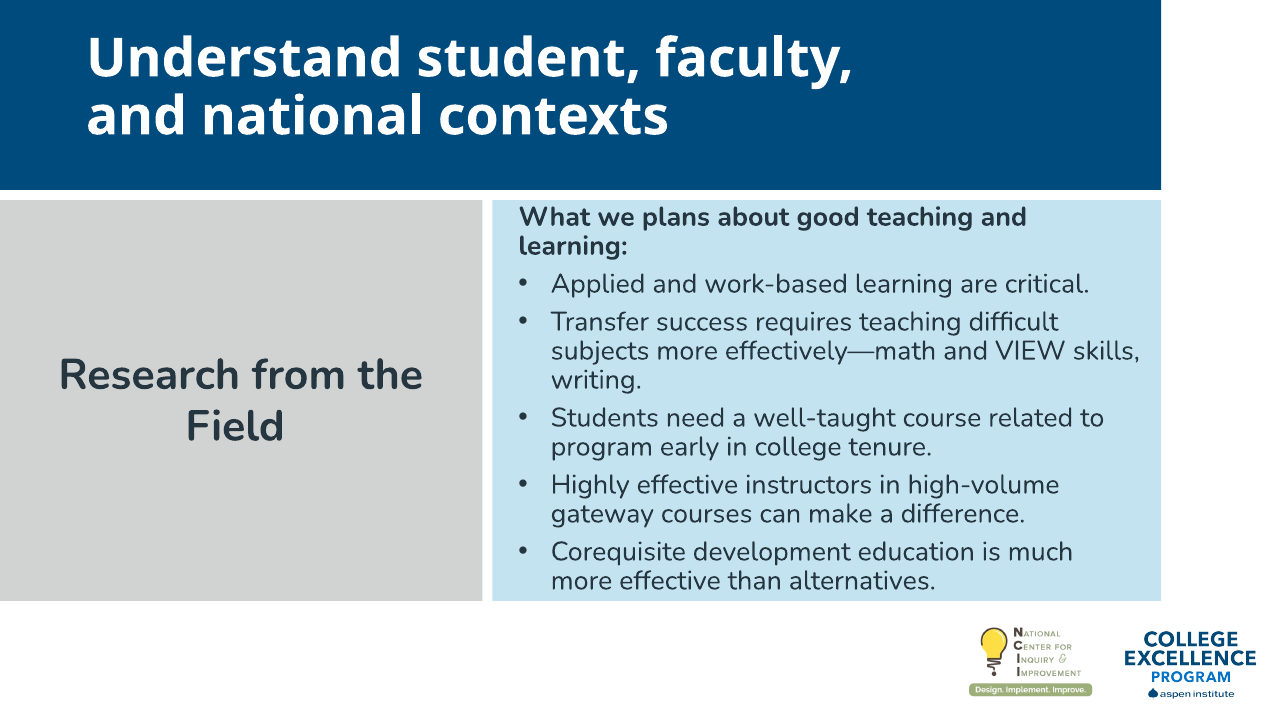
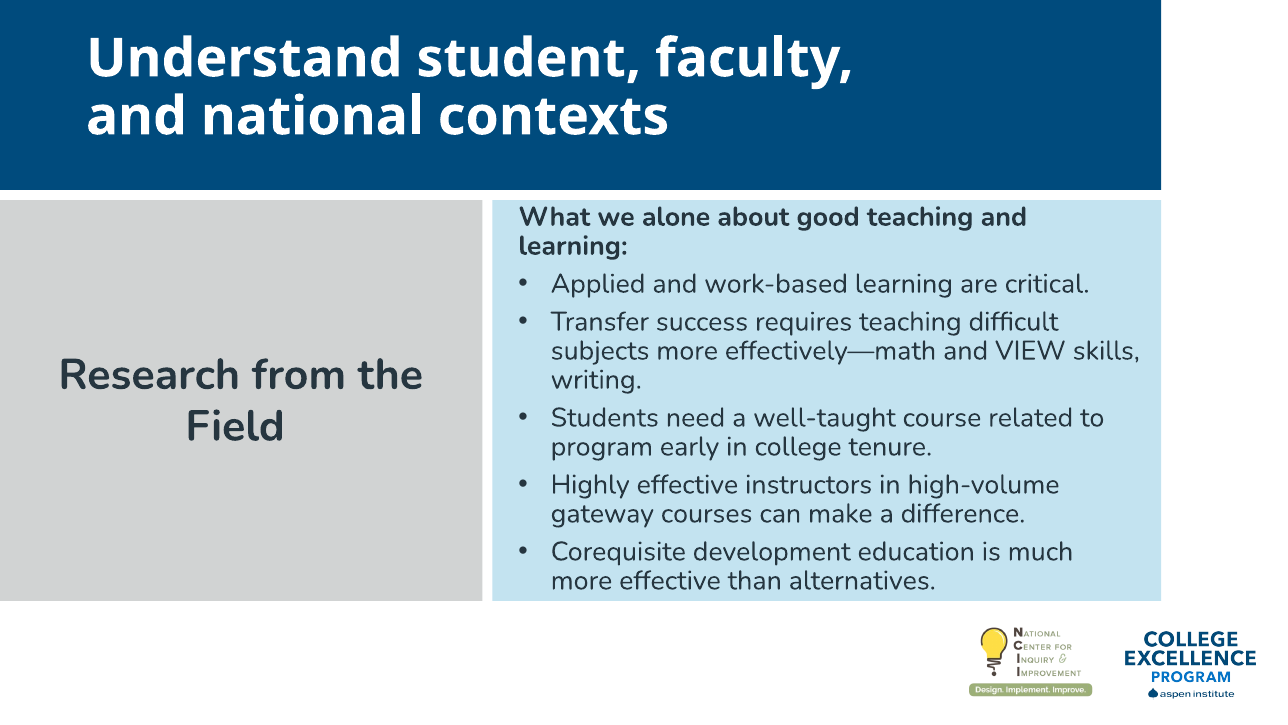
plans: plans -> alone
